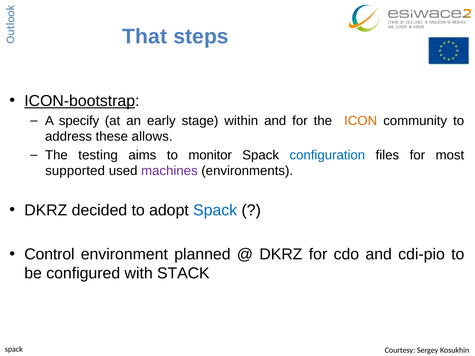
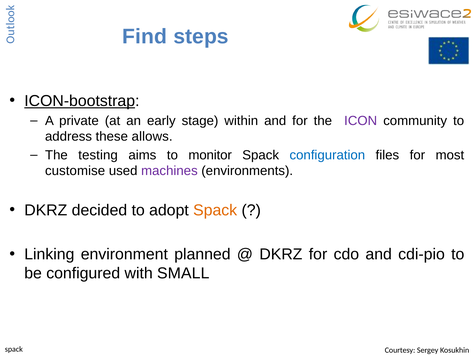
That: That -> Find
specify: specify -> private
ICON colour: orange -> purple
supported: supported -> customise
Spack at (215, 210) colour: blue -> orange
Control: Control -> Linking
STACK: STACK -> SMALL
